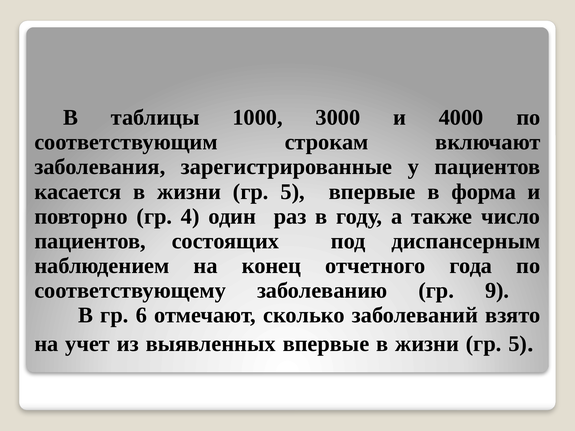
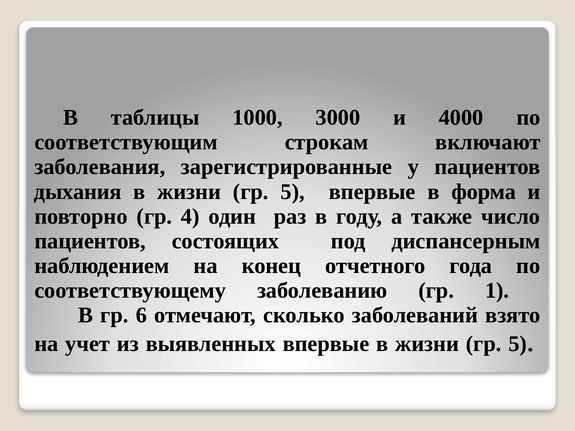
касается: касается -> дыхания
9: 9 -> 1
